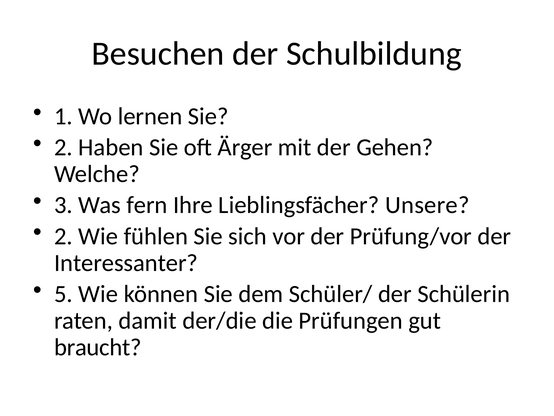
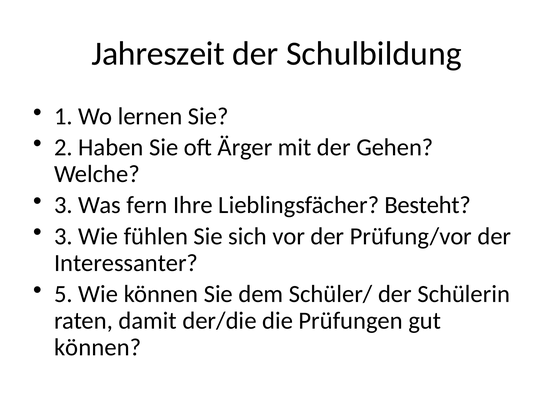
Besuchen: Besuchen -> Jahreszeit
Unsere: Unsere -> Besteht
2 at (63, 236): 2 -> 3
braucht at (98, 347): braucht -> können
